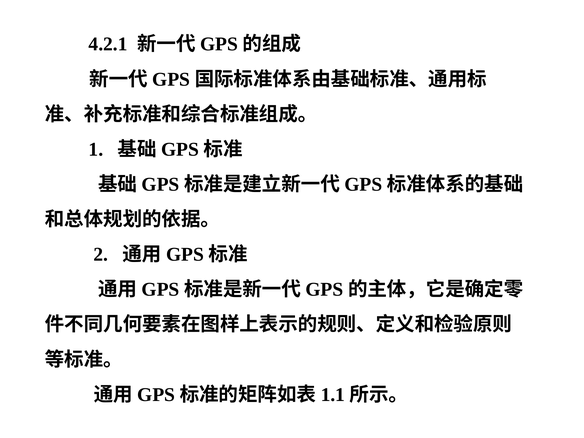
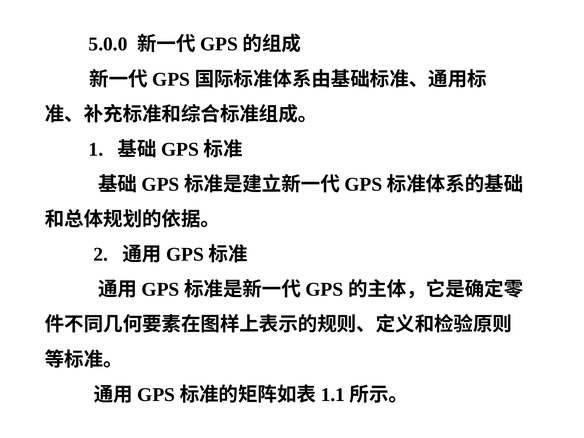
4.2.1: 4.2.1 -> 5.0.0
